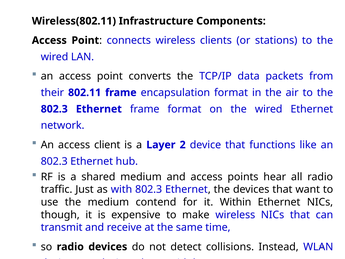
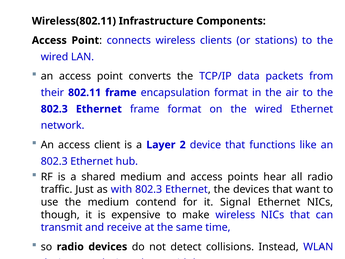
Within: Within -> Signal
